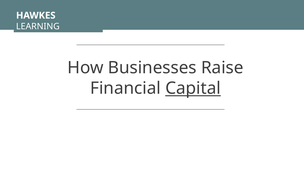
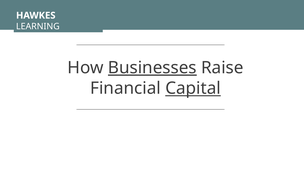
Businesses underline: none -> present
